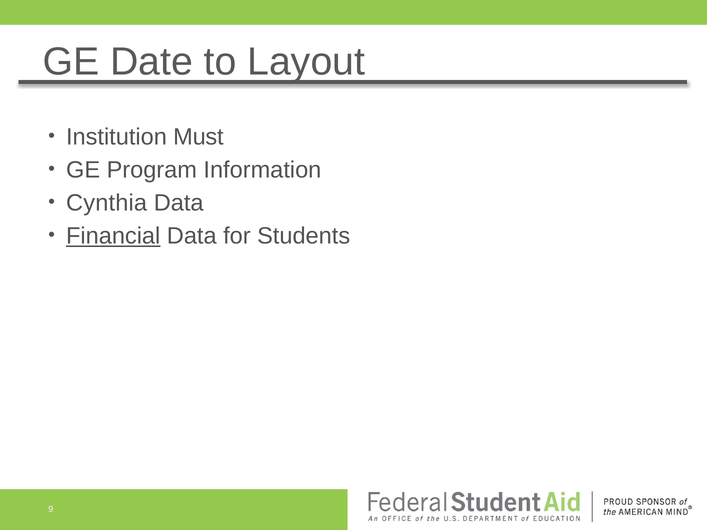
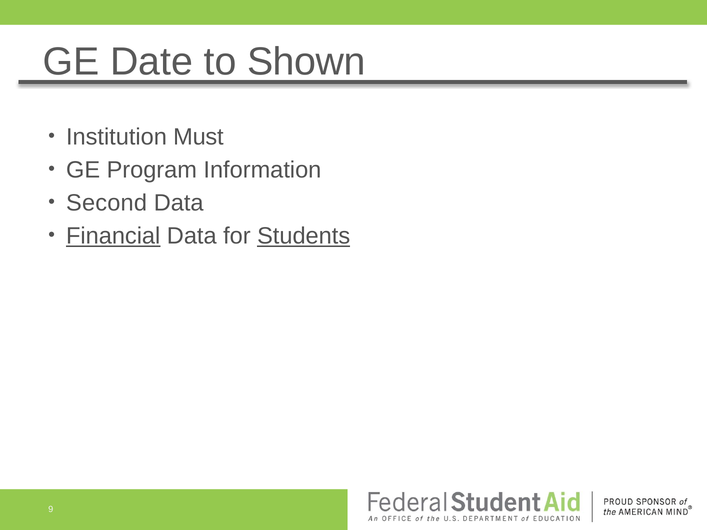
Layout: Layout -> Shown
Cynthia: Cynthia -> Second
Students underline: none -> present
